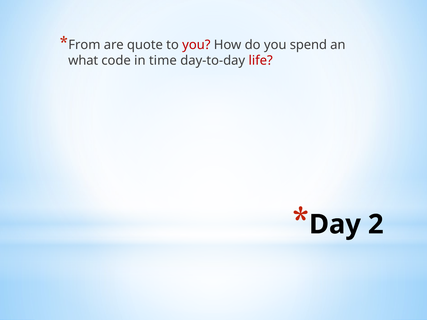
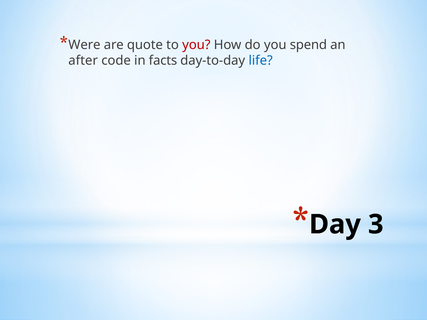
From: From -> Were
what: what -> after
time: time -> facts
life colour: red -> blue
2: 2 -> 3
